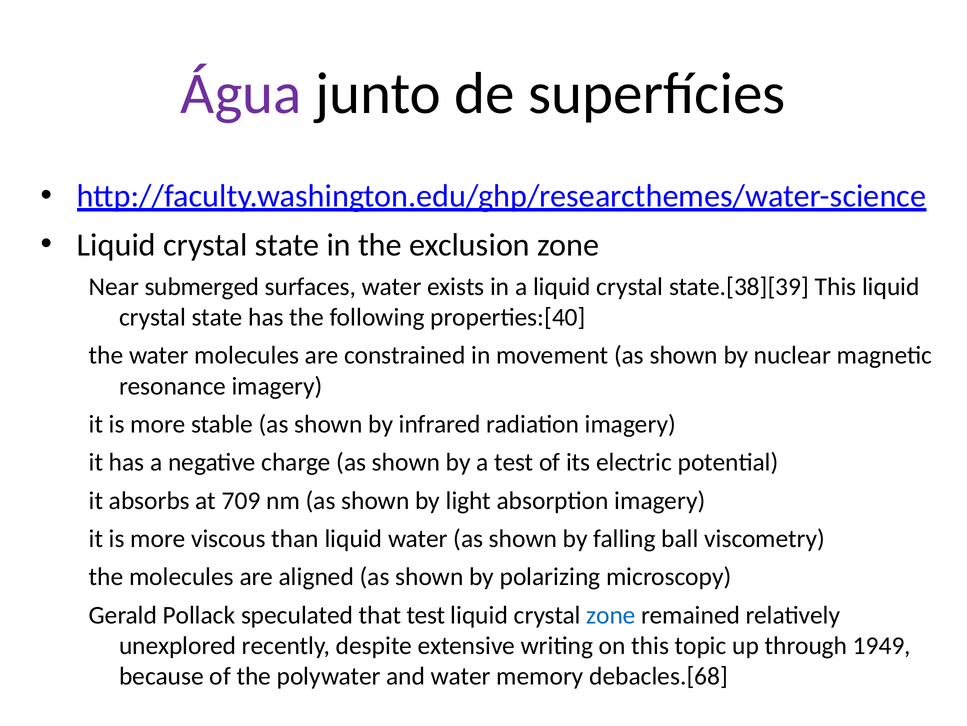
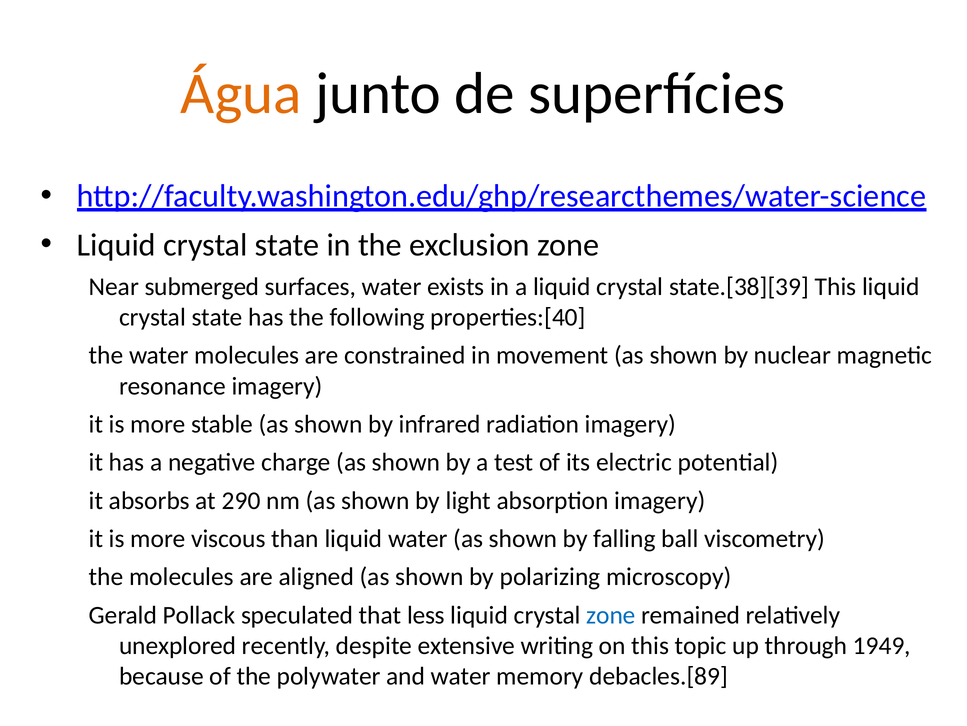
Água colour: purple -> orange
709: 709 -> 290
that test: test -> less
debacles.[68: debacles.[68 -> debacles.[89
